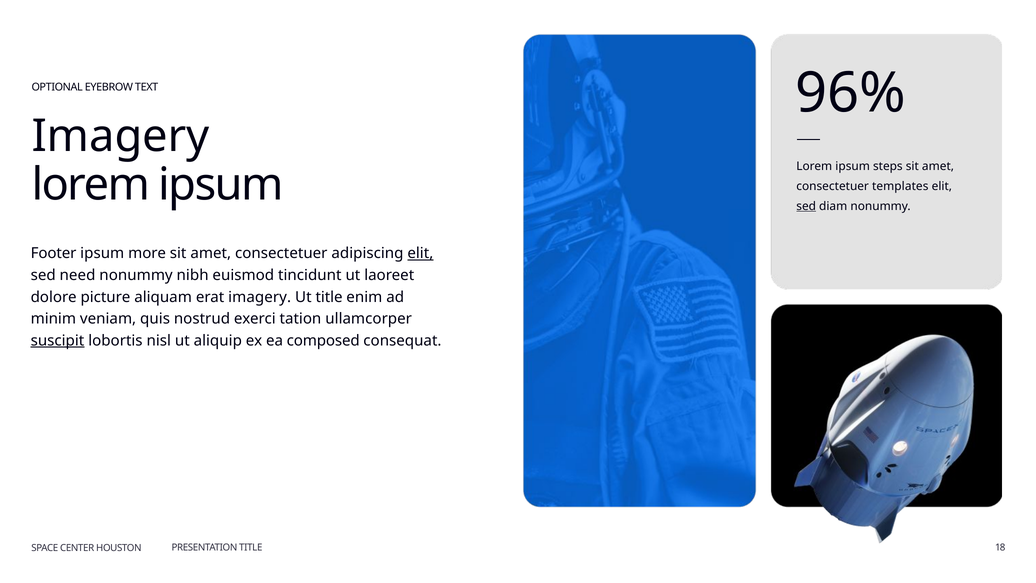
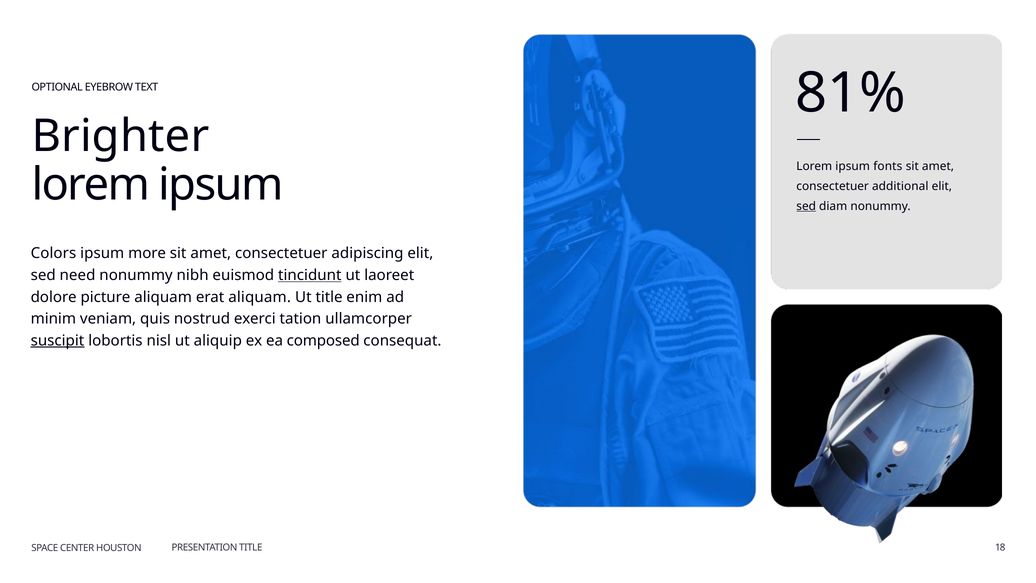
96%: 96% -> 81%
Imagery at (121, 136): Imagery -> Brighter
steps: steps -> fonts
templates: templates -> additional
Footer: Footer -> Colors
elit at (420, 253) underline: present -> none
tincidunt underline: none -> present
erat imagery: imagery -> aliquam
